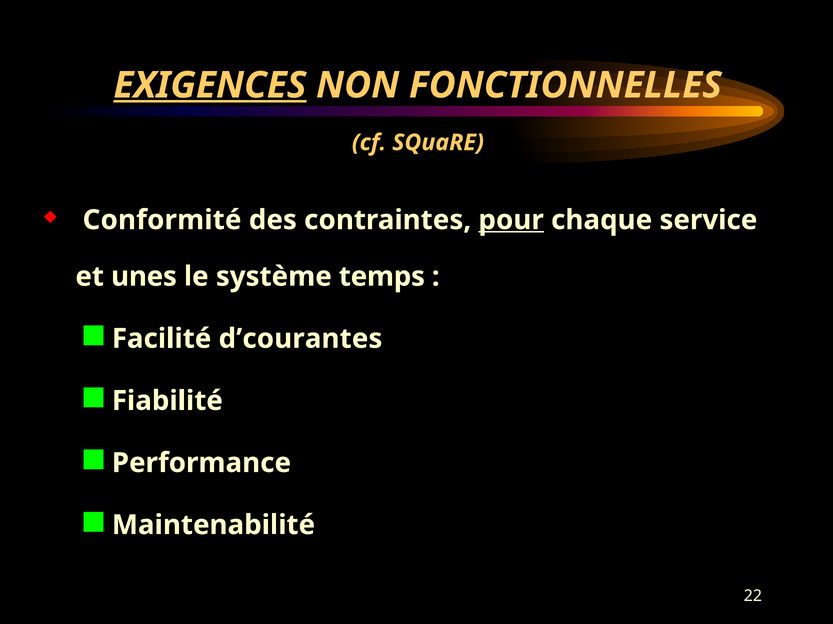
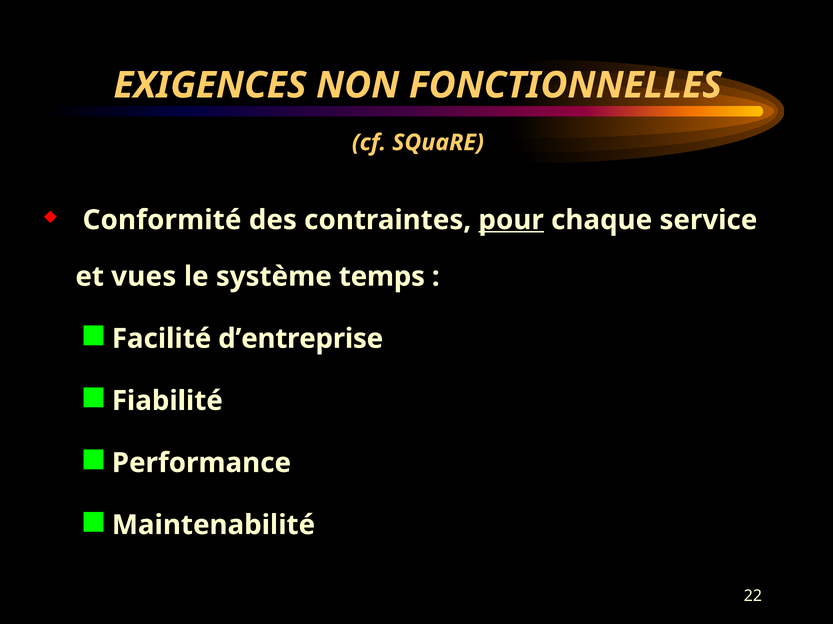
EXIGENCES underline: present -> none
unes: unes -> vues
d’courantes: d’courantes -> d’entreprise
